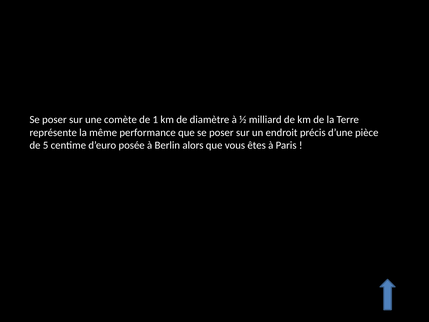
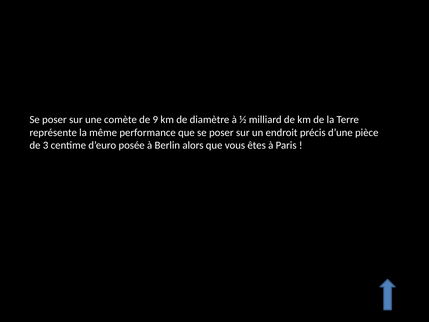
1: 1 -> 9
5: 5 -> 3
